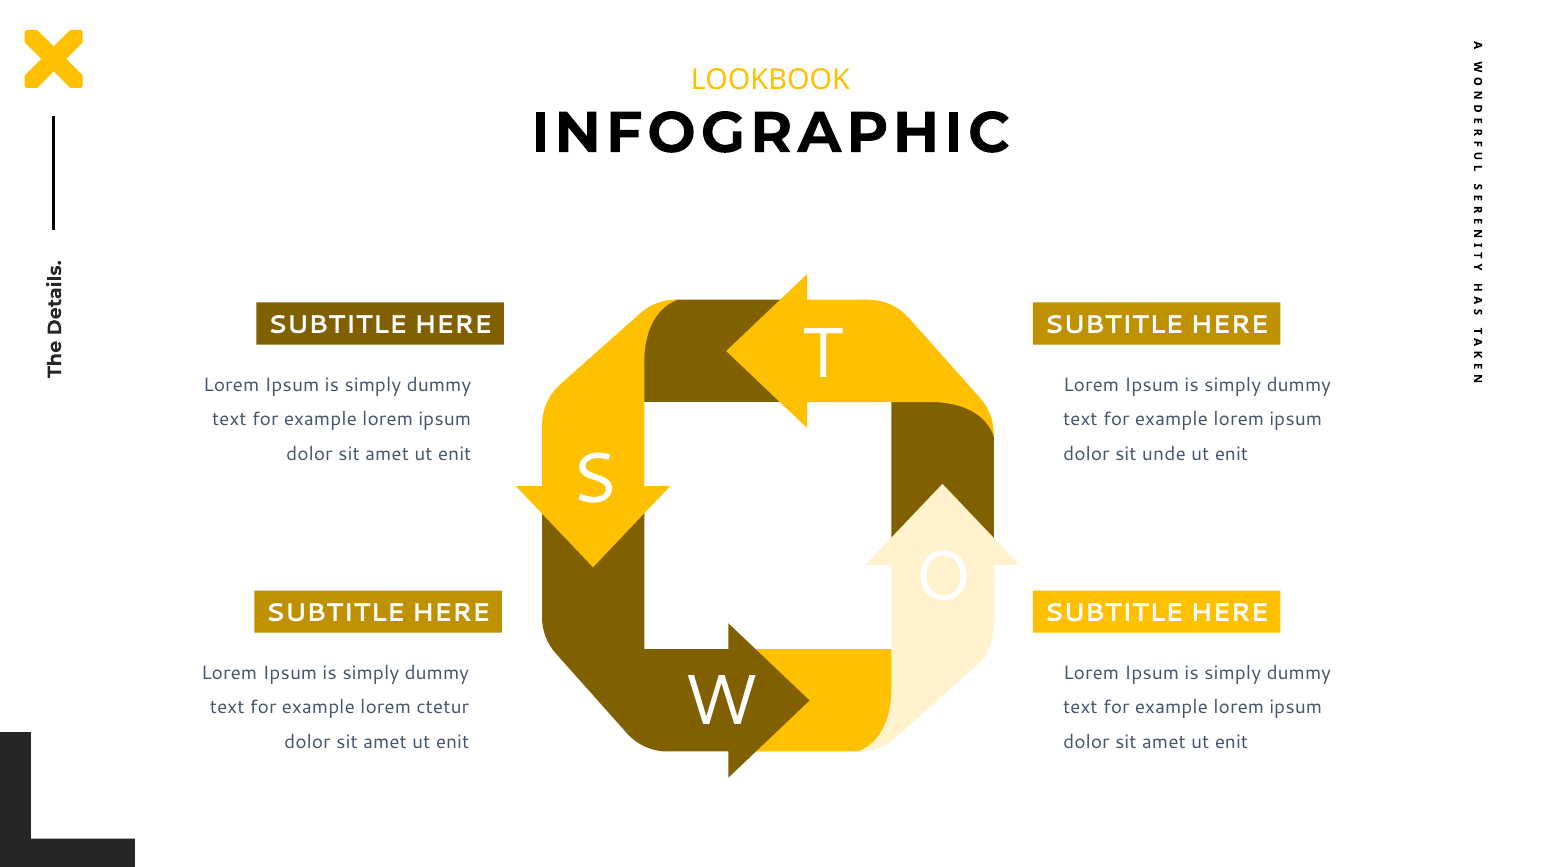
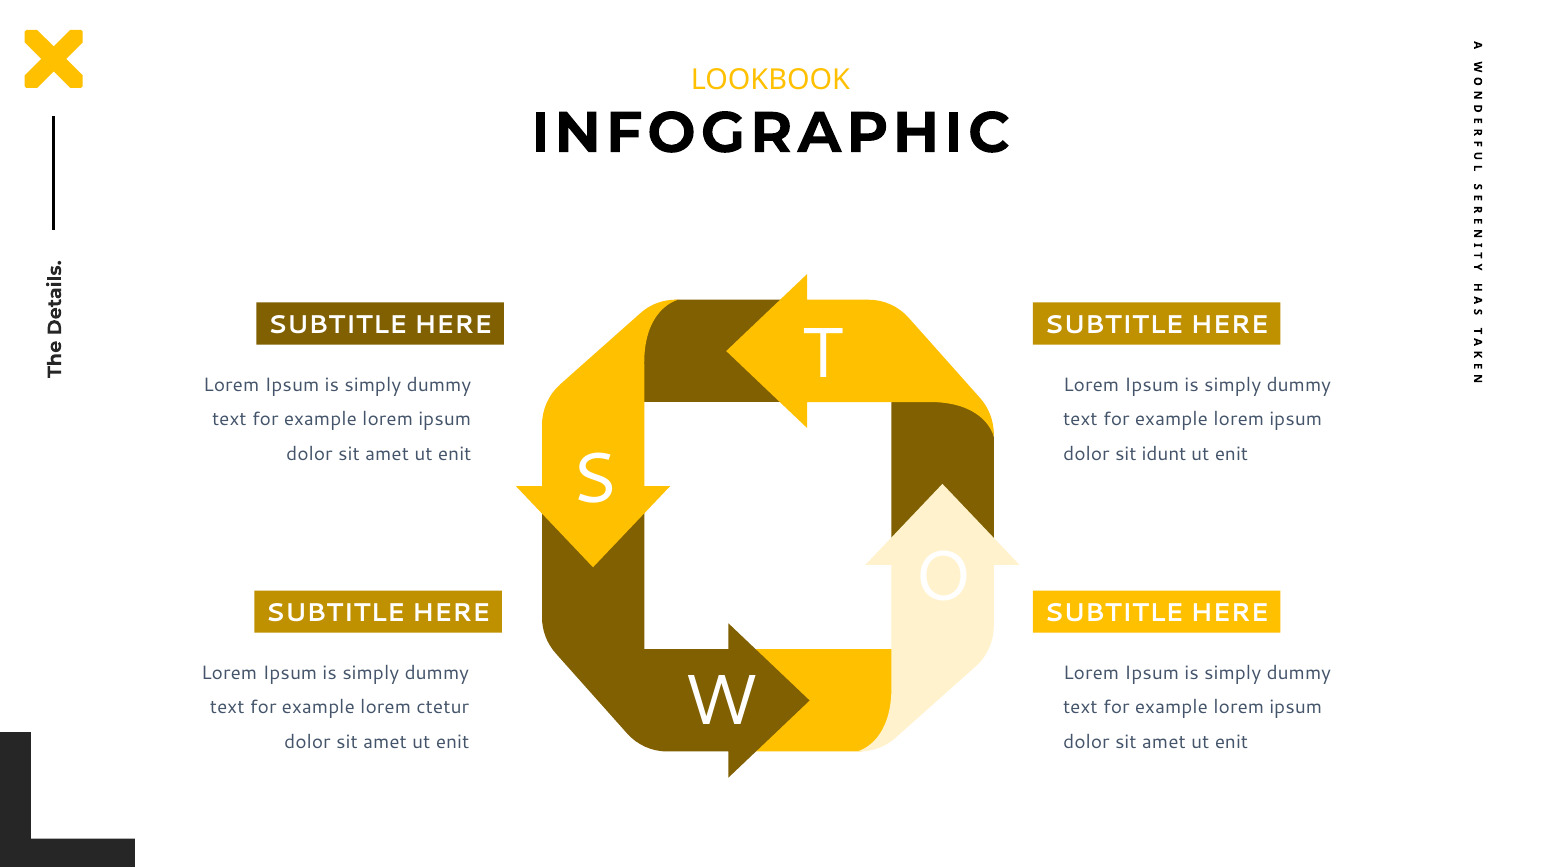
unde: unde -> idunt
